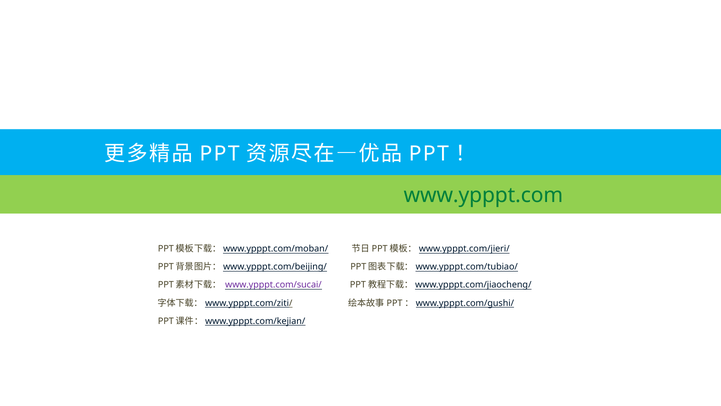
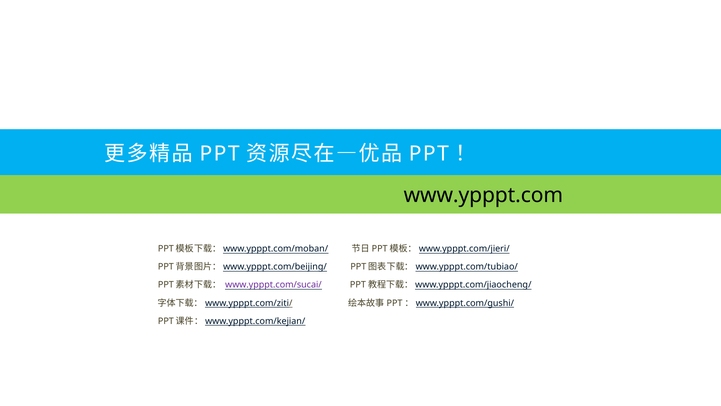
www.ypppt.com colour: green -> black
